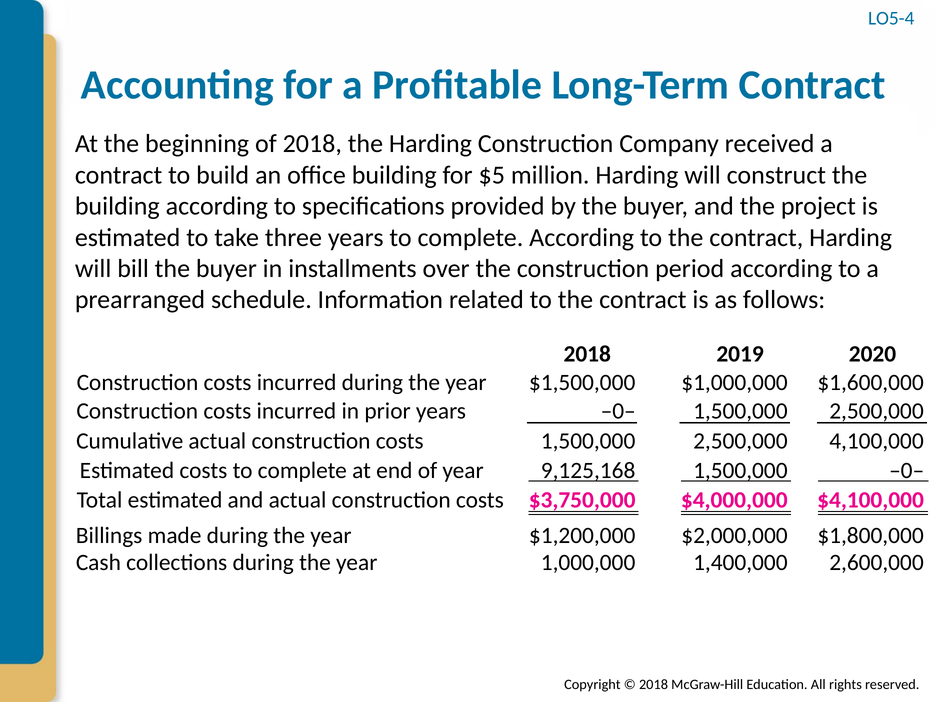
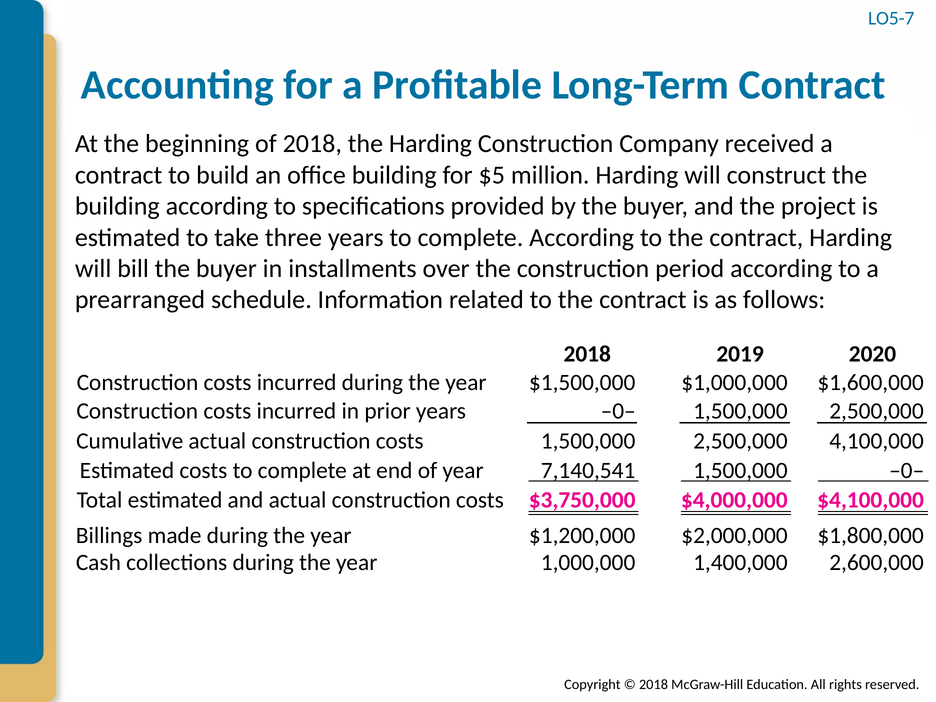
LO5-4: LO5-4 -> LO5-7
9,125,168: 9,125,168 -> 7,140,541
